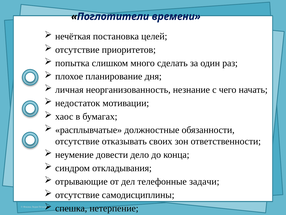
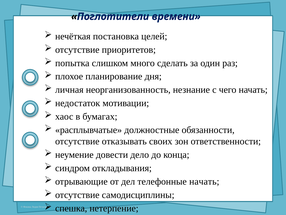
телефонные задачи: задачи -> начать
